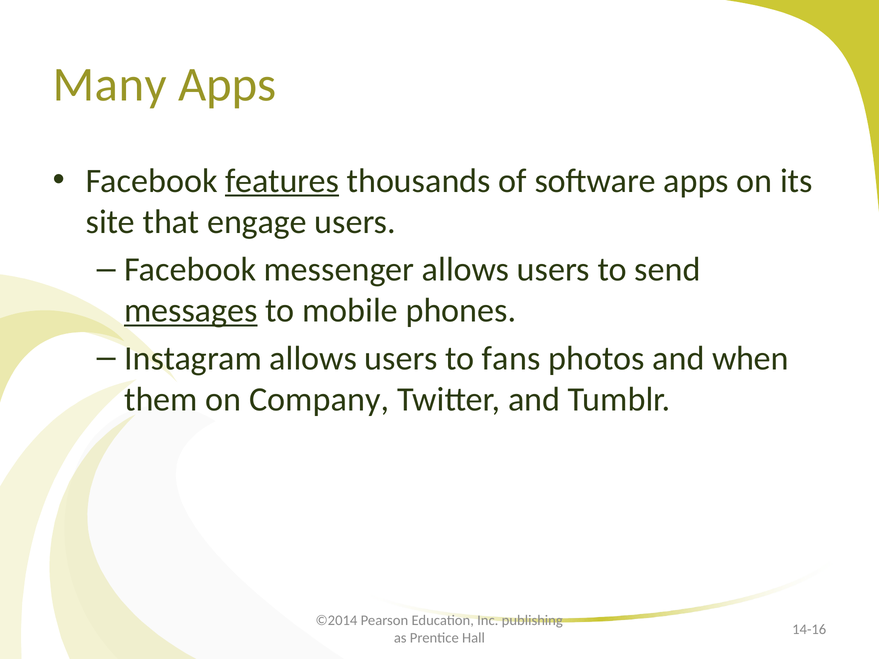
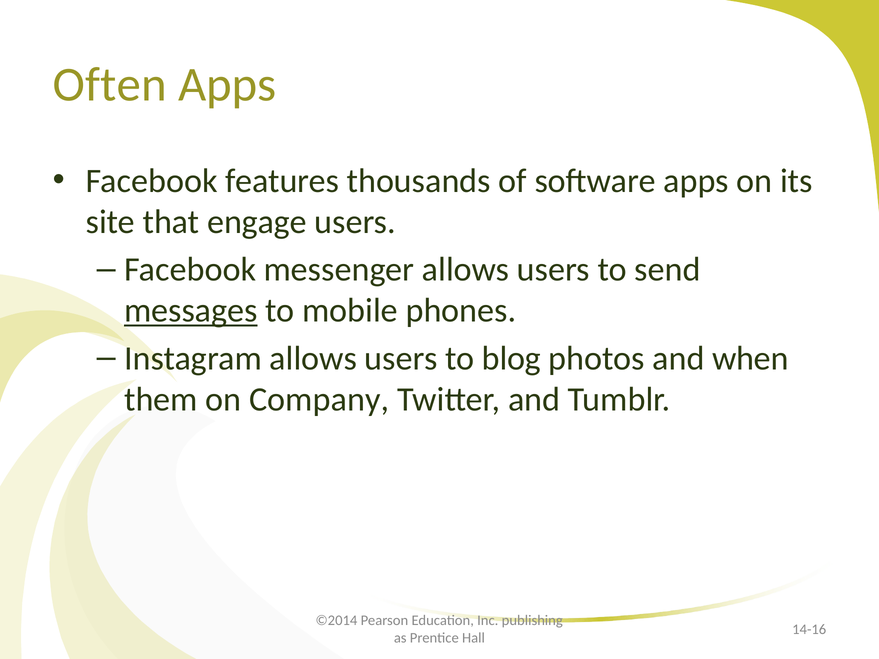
Many: Many -> Often
features underline: present -> none
fans: fans -> blog
